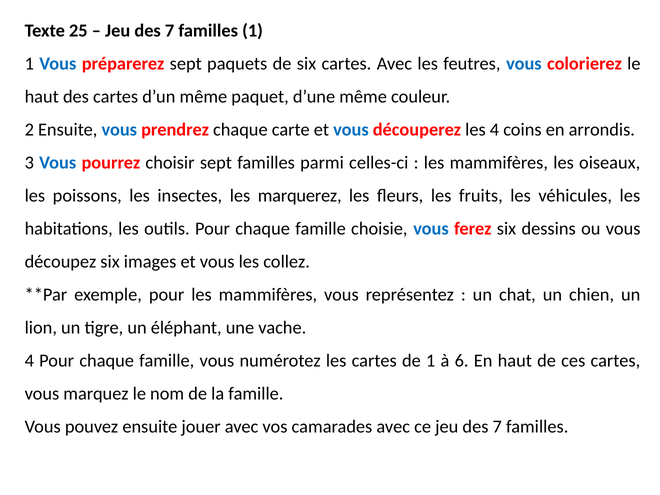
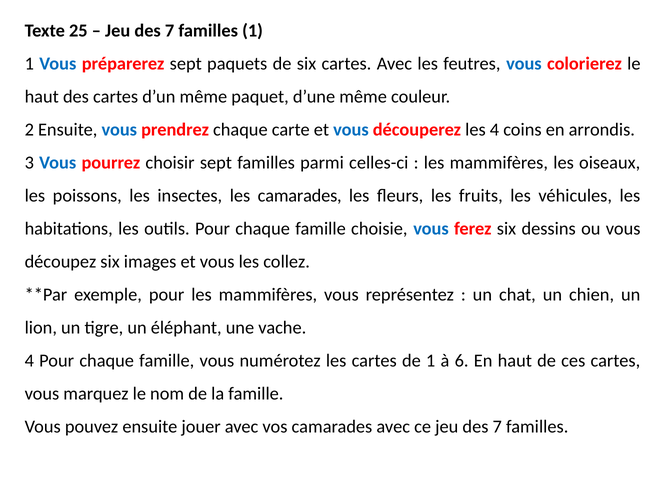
les marquerez: marquerez -> camarades
